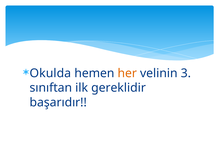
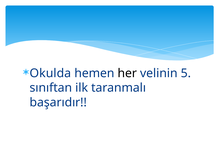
her colour: orange -> black
3: 3 -> 5
gereklidir: gereklidir -> taranmalı
